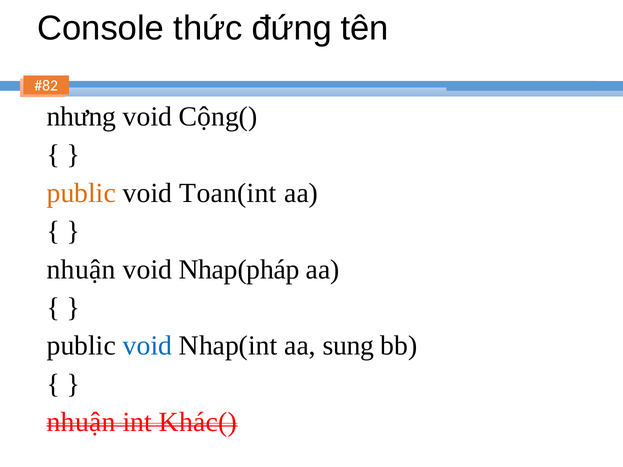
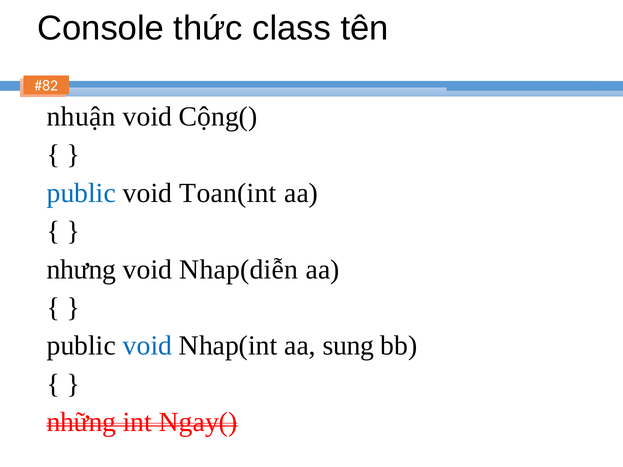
đứng: đứng -> class
nhưng: nhưng -> nhuận
public at (81, 193) colour: orange -> blue
nhuận at (81, 270): nhuận -> nhưng
Nhap(pháp: Nhap(pháp -> Nhap(diễn
nhuận at (81, 422): nhuận -> những
Khác(: Khác( -> Ngay(
